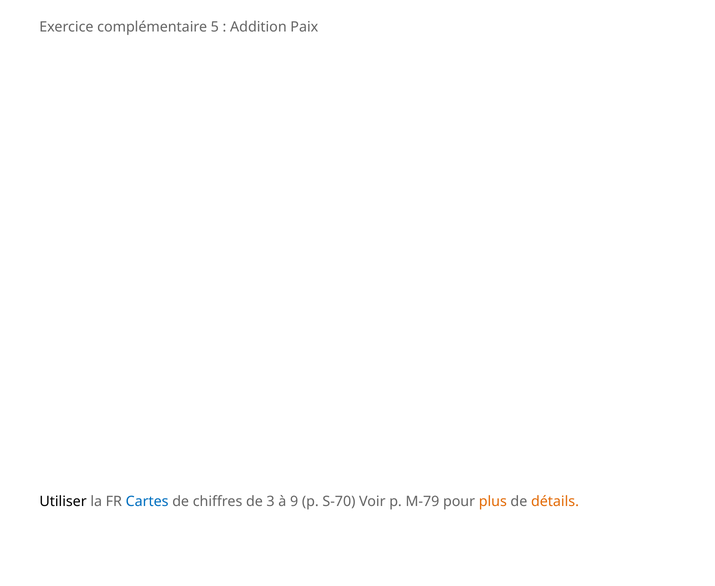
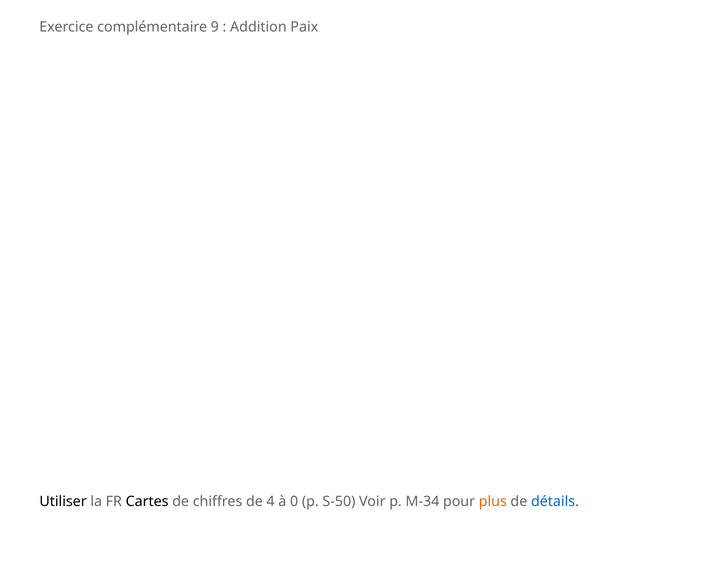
5: 5 -> 9
Cartes colour: blue -> black
3: 3 -> 4
9: 9 -> 0
S-70: S-70 -> S-50
M-79: M-79 -> M-34
détails colour: orange -> blue
